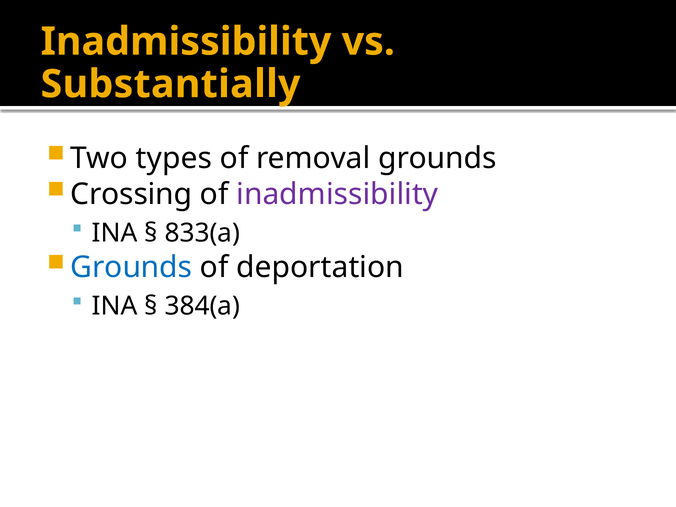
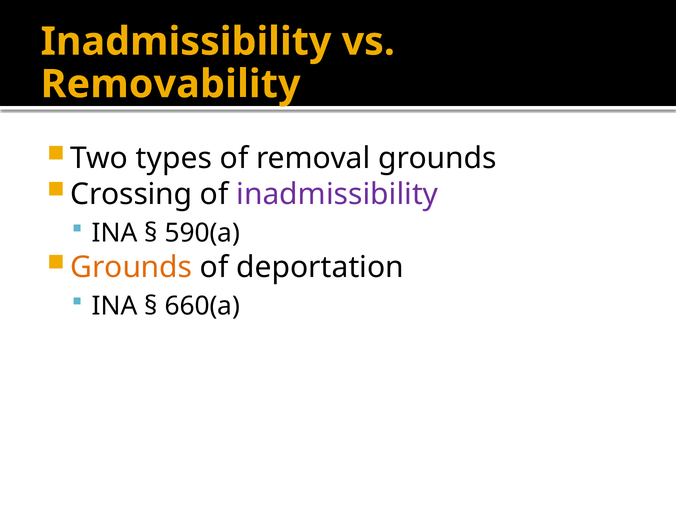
Substantially: Substantially -> Removability
833(a: 833(a -> 590(a
Grounds at (131, 267) colour: blue -> orange
384(a: 384(a -> 660(a
